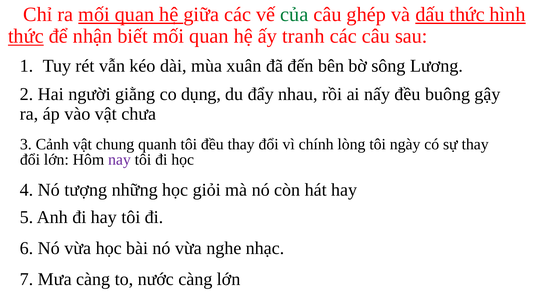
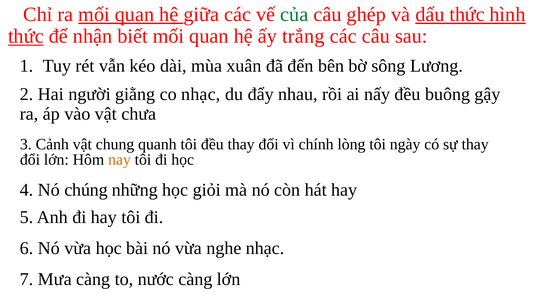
tranh: tranh -> trắng
co dụng: dụng -> nhạc
nay colour: purple -> orange
tượng: tượng -> chúng
